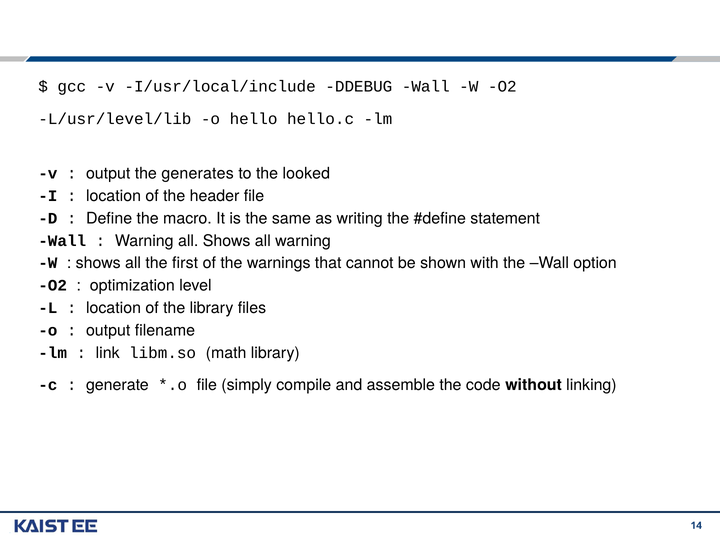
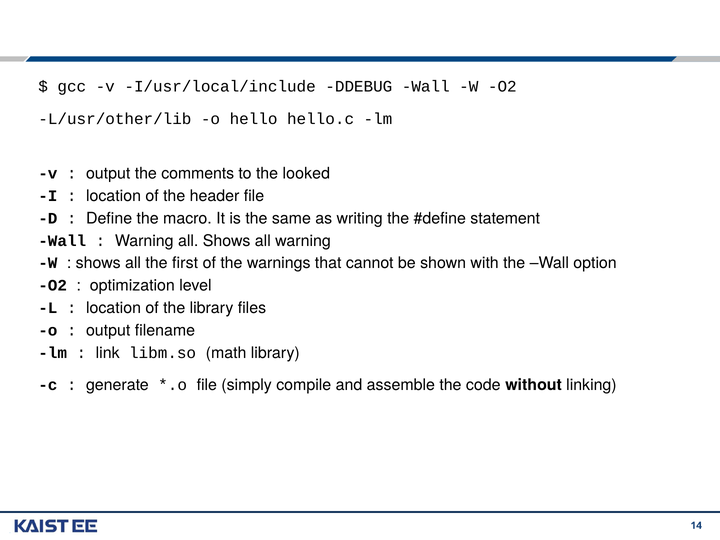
L/usr/level/lib: L/usr/level/lib -> L/usr/other/lib
generates: generates -> comments
